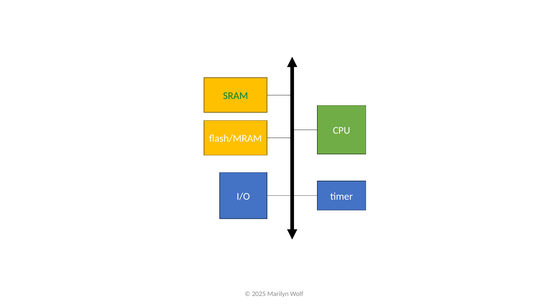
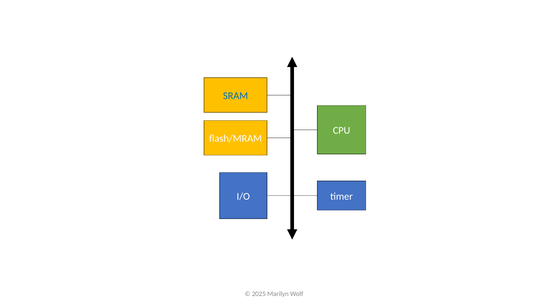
SRAM colour: green -> blue
